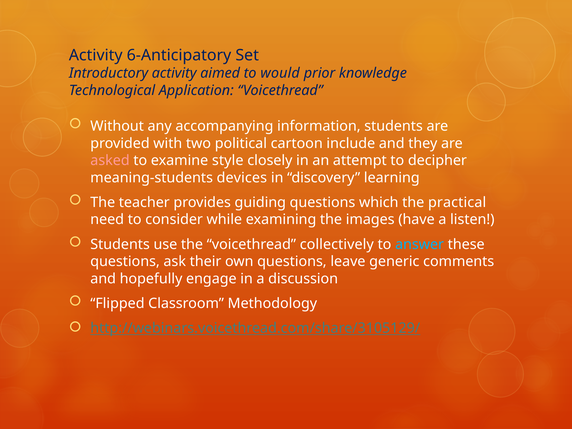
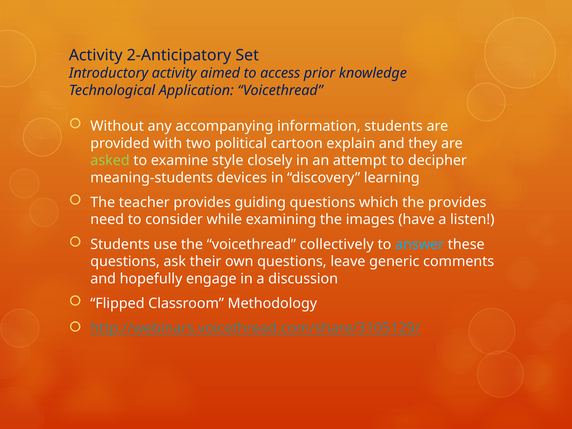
6-Anticipatory: 6-Anticipatory -> 2-Anticipatory
would: would -> access
include: include -> explain
asked colour: pink -> light green
the practical: practical -> provides
